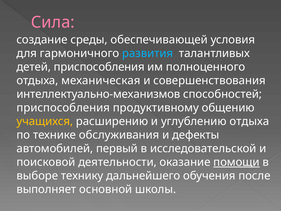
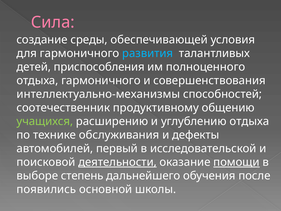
отдыха механическая: механическая -> гармоничного
интеллектуально-механизмов: интеллектуально-механизмов -> интеллектуально-механизмы
приспособления at (63, 108): приспособления -> соотечественник
учащихся colour: yellow -> light green
деятельности underline: none -> present
технику: технику -> степень
выполняет: выполняет -> появились
